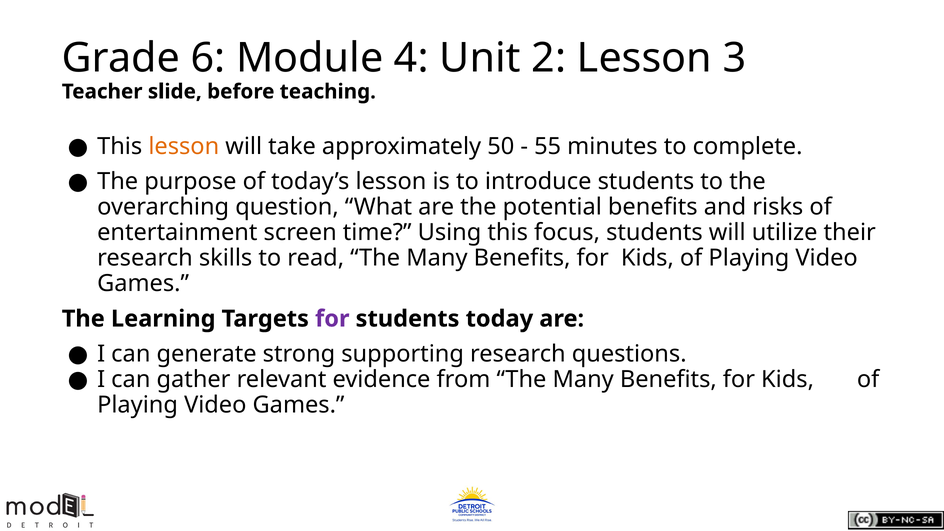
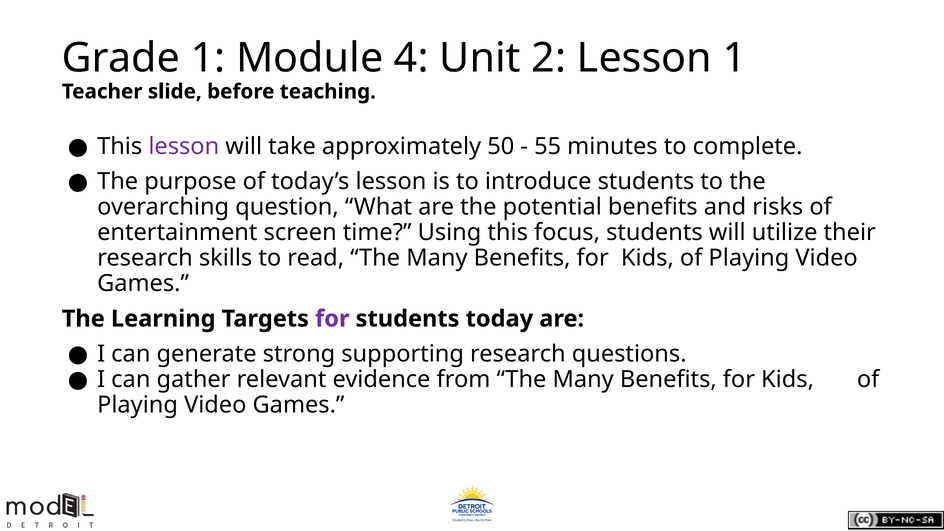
Grade 6: 6 -> 1
Lesson 3: 3 -> 1
lesson at (184, 146) colour: orange -> purple
